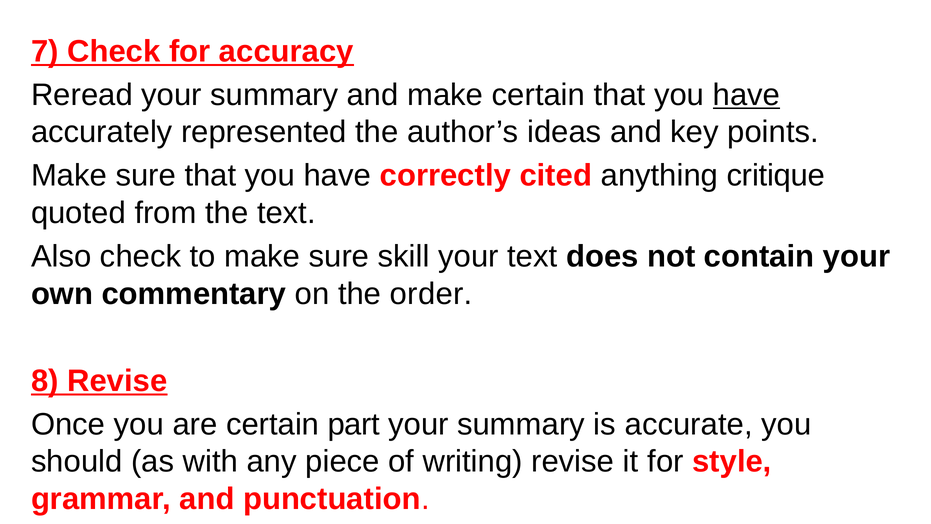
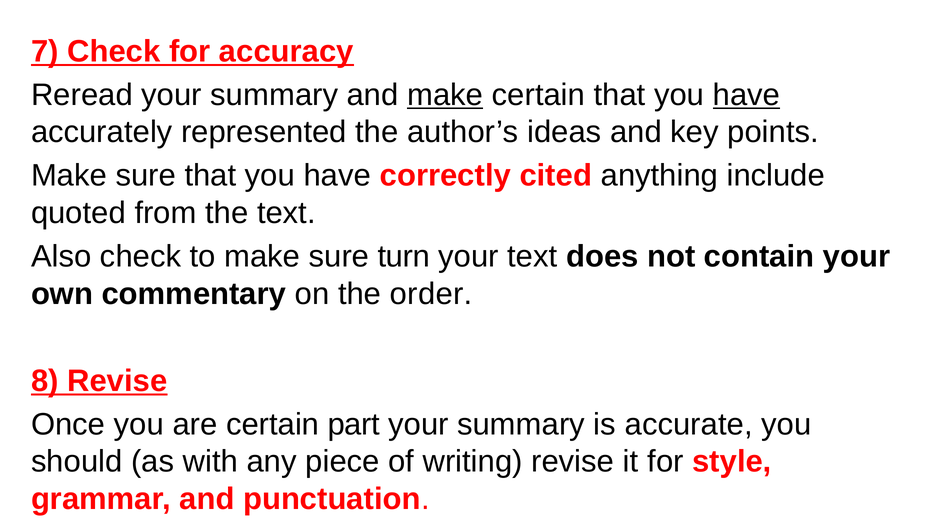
make at (445, 95) underline: none -> present
critique: critique -> include
skill: skill -> turn
